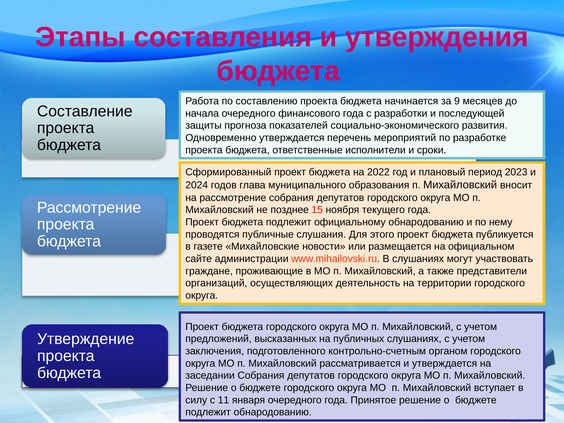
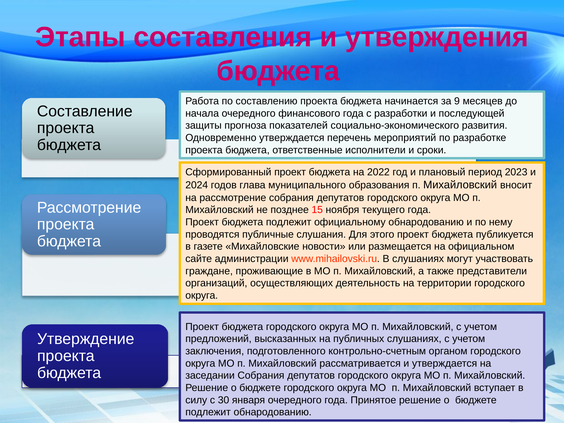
11: 11 -> 30
